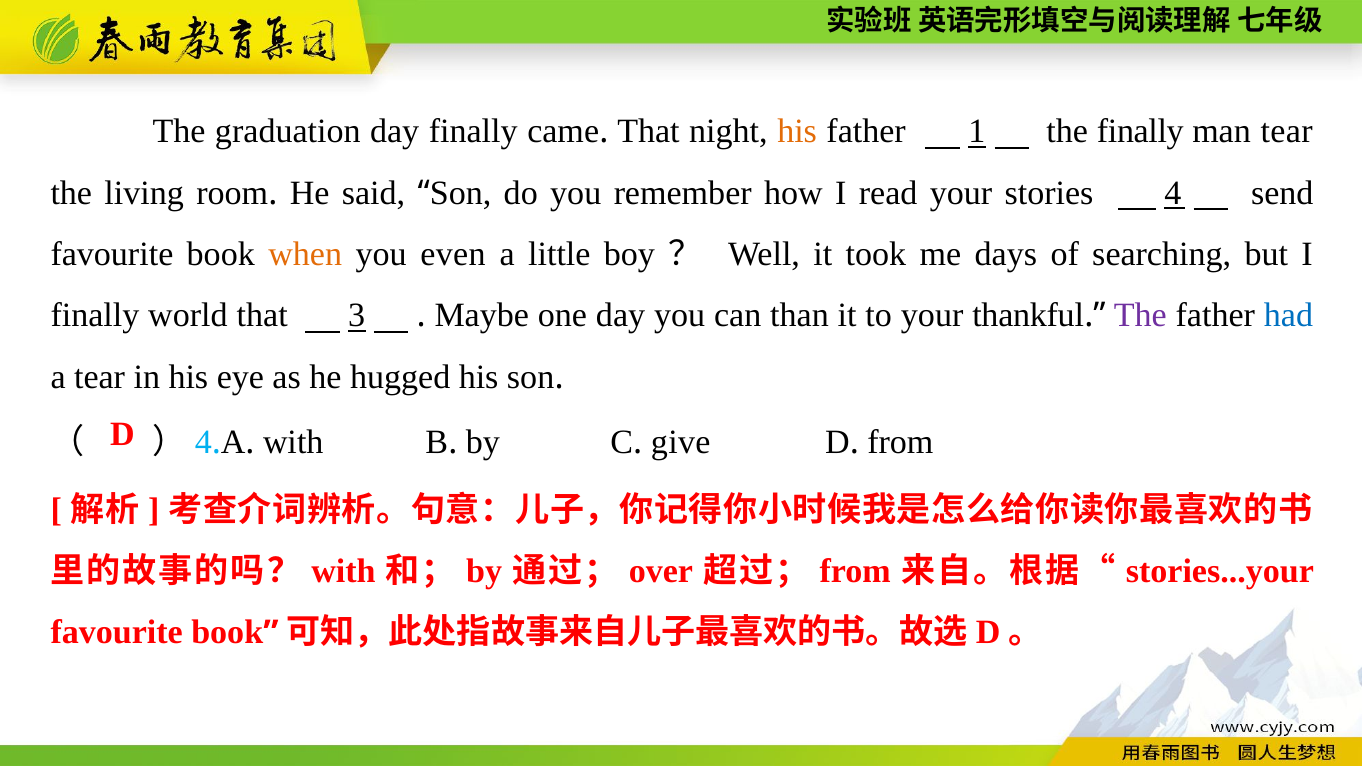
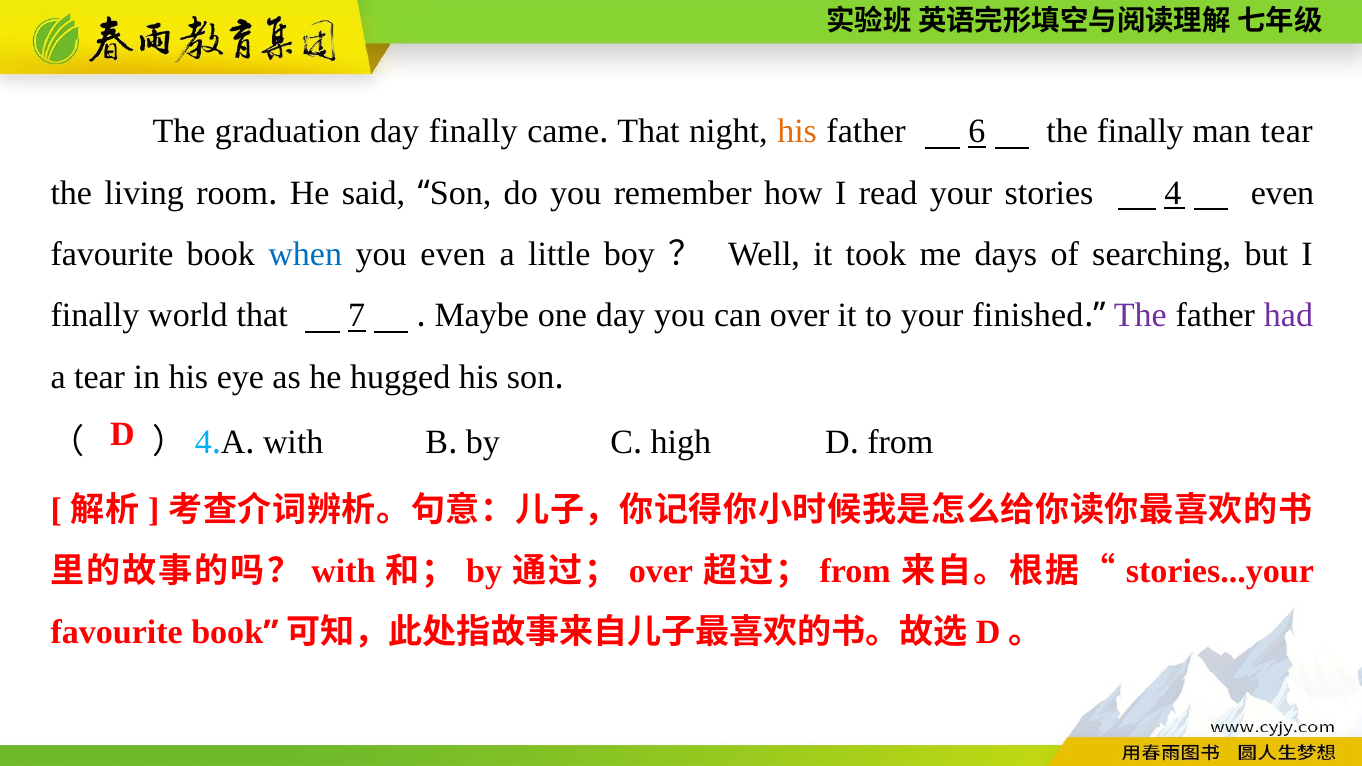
1: 1 -> 6
4 send: send -> even
when colour: orange -> blue
3: 3 -> 7
can than: than -> over
thankful: thankful -> finished
had colour: blue -> purple
give: give -> high
